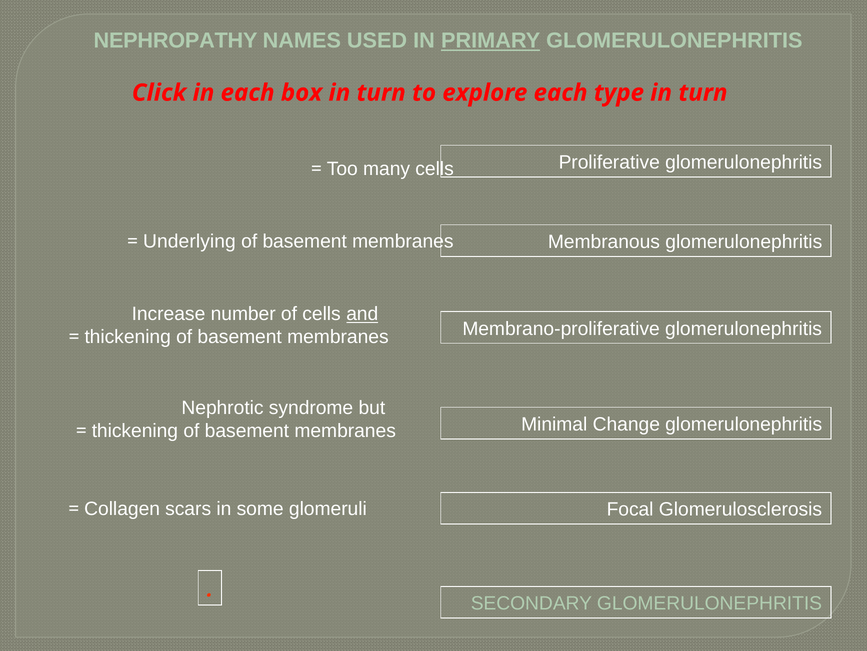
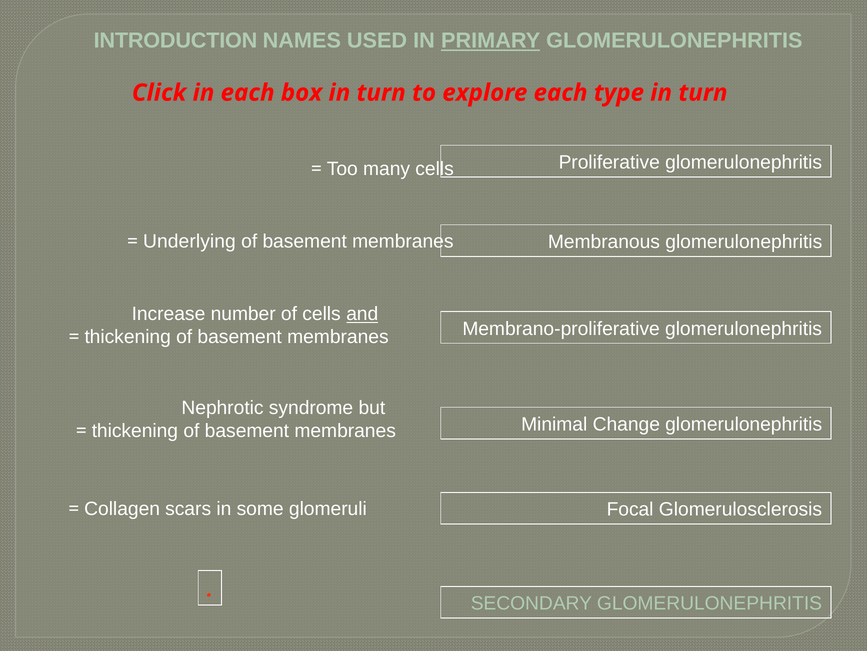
NEPHROPATHY: NEPHROPATHY -> INTRODUCTION
